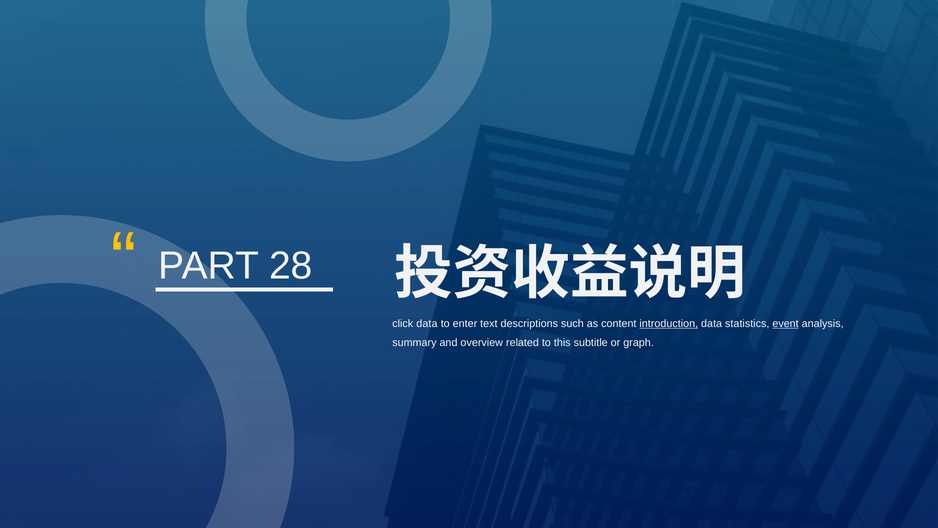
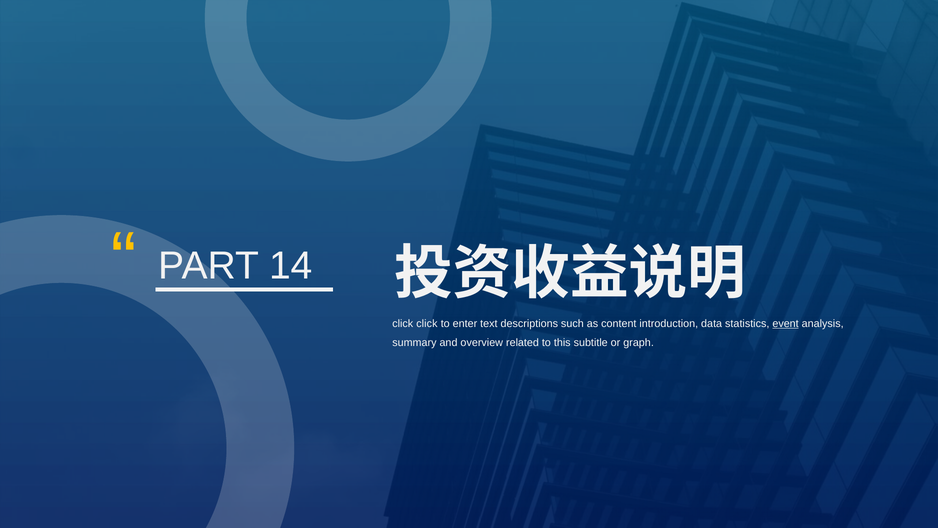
28: 28 -> 14
click data: data -> click
introduction underline: present -> none
